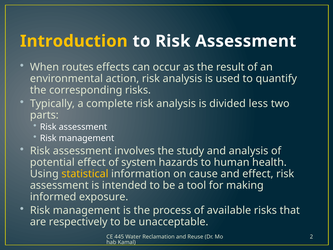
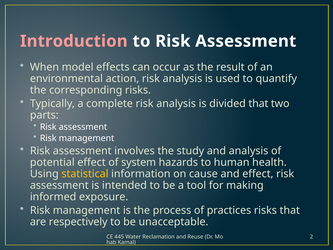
Introduction colour: yellow -> pink
routes: routes -> model
divided less: less -> that
available: available -> practices
